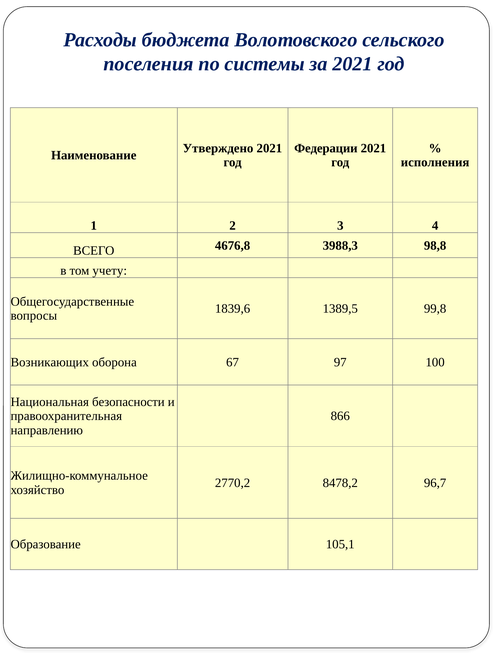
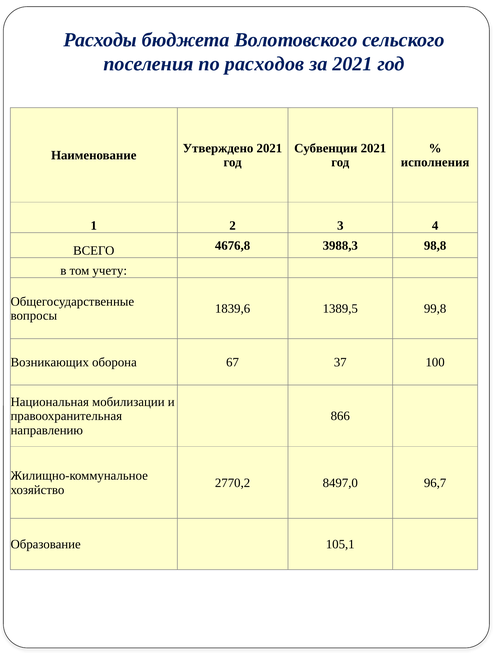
системы: системы -> расходов
Федерации: Федерации -> Субвенции
97: 97 -> 37
безопасности: безопасности -> мобилизации
8478,2: 8478,2 -> 8497,0
